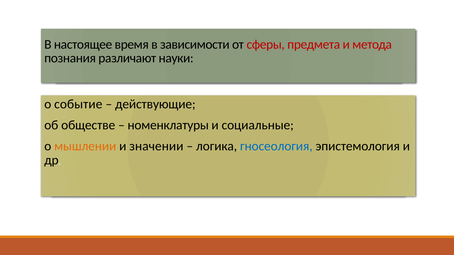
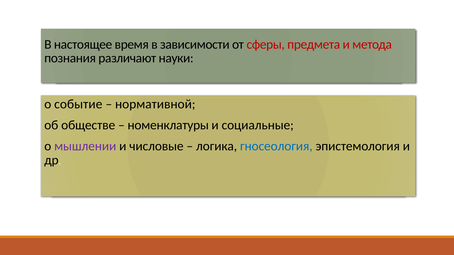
действующие: действующие -> нормативной
мышлении colour: orange -> purple
значении: значении -> числовые
